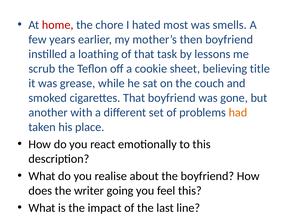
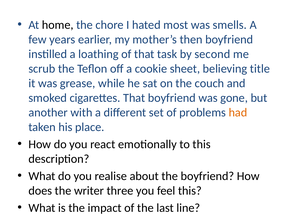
home colour: red -> black
lessons: lessons -> second
going: going -> three
